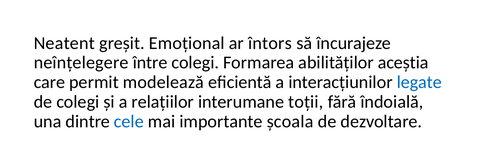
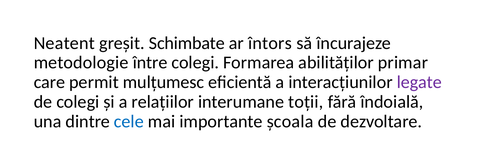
Emoțional: Emoțional -> Schimbate
neînțelegere: neînțelegere -> metodologie
aceștia: aceștia -> primar
modelează: modelează -> mulțumesc
legate colour: blue -> purple
